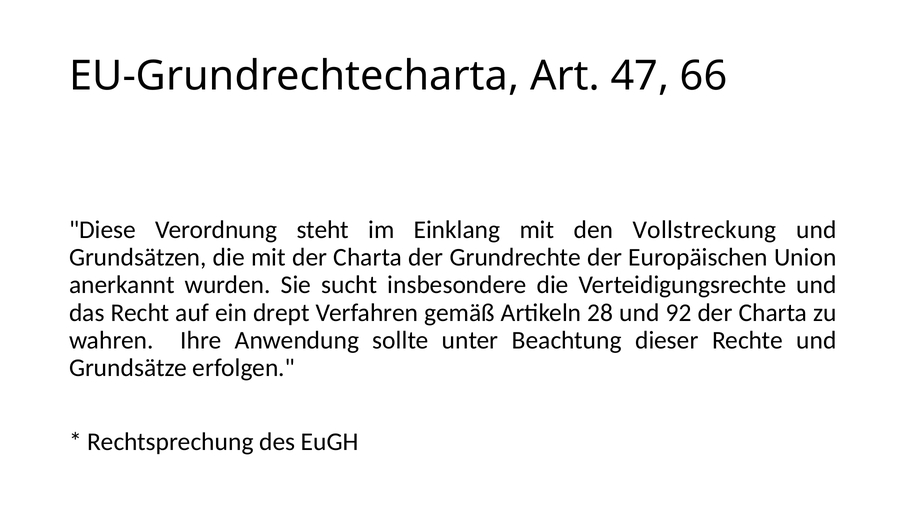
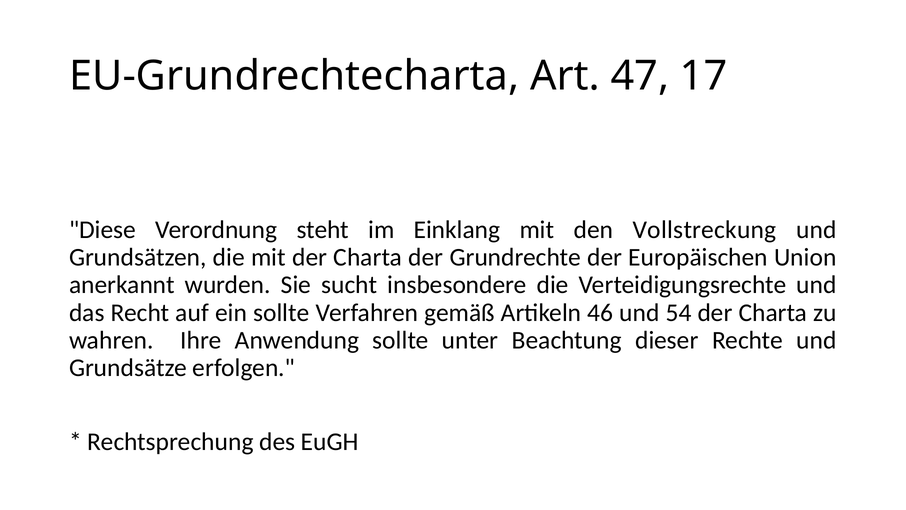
66: 66 -> 17
ein drept: drept -> sollte
28: 28 -> 46
92: 92 -> 54
